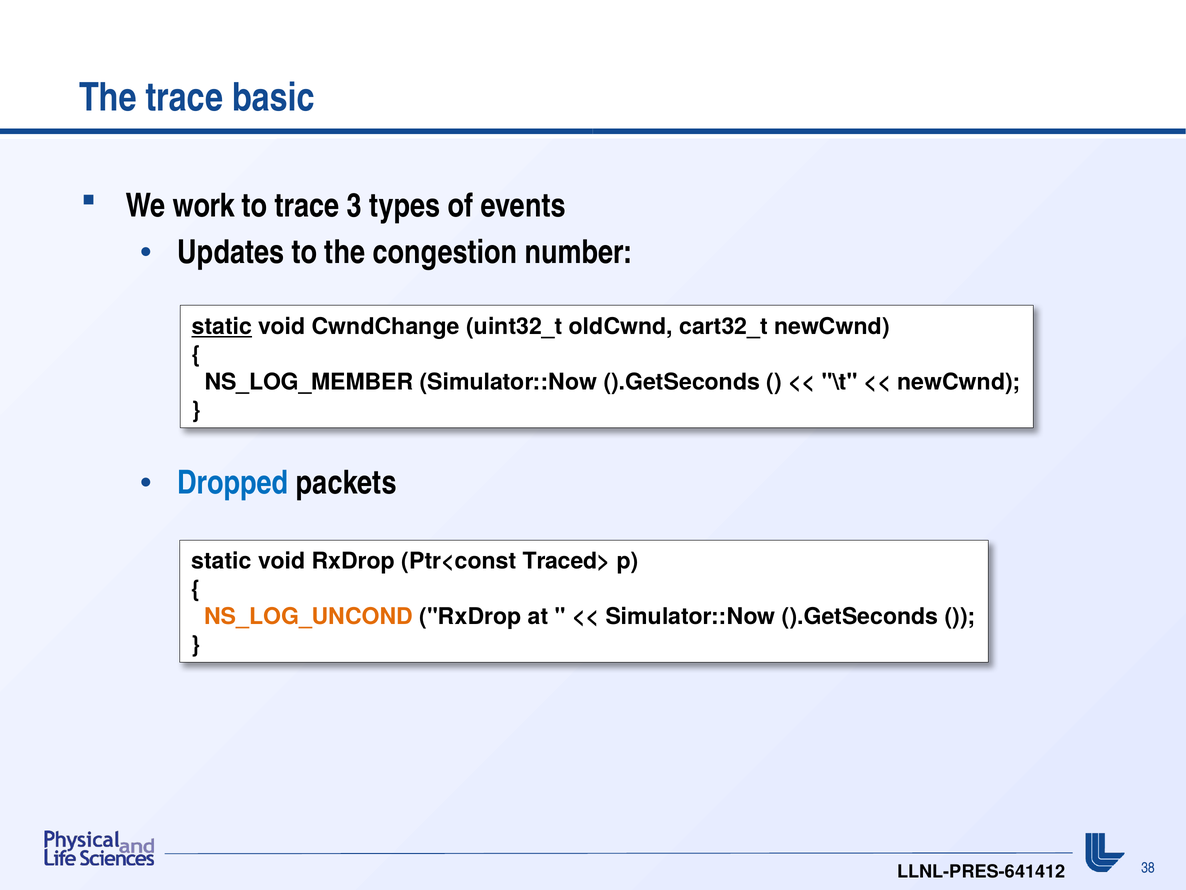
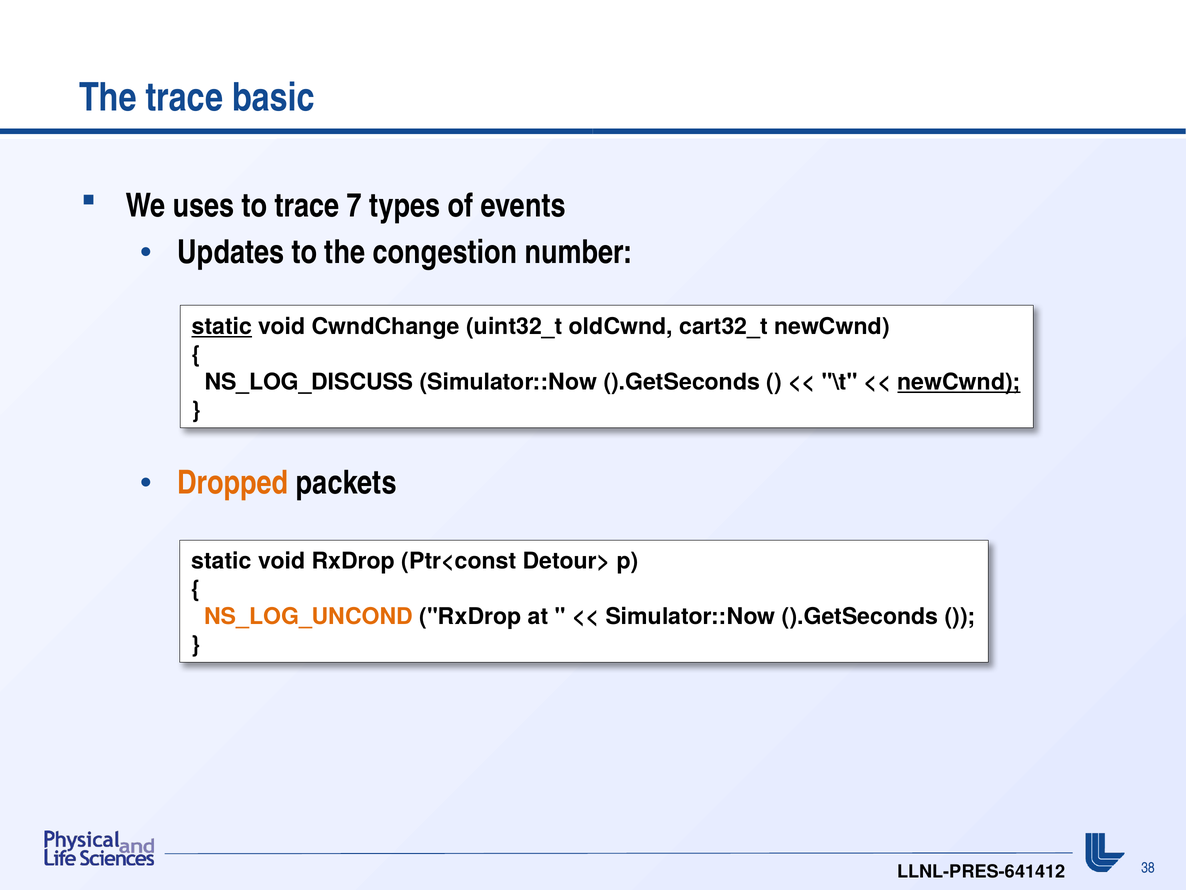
work: work -> uses
3: 3 -> 7
NS_LOG_MEMBER: NS_LOG_MEMBER -> NS_LOG_DISCUSS
newCwnd at (959, 382) underline: none -> present
Dropped colour: blue -> orange
Traced>: Traced> -> Detour>
